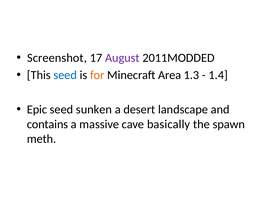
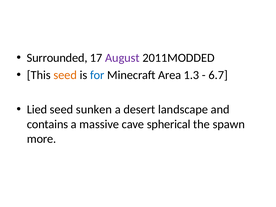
Screenshot: Screenshot -> Surrounded
seed at (65, 75) colour: blue -> orange
for colour: orange -> blue
1.4: 1.4 -> 6.7
Epic: Epic -> Lied
basically: basically -> spherical
meth: meth -> more
